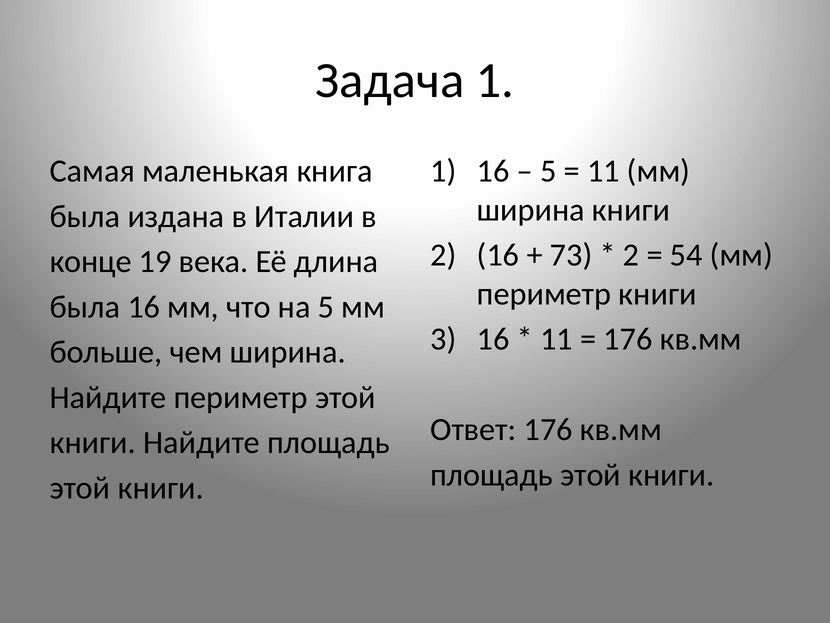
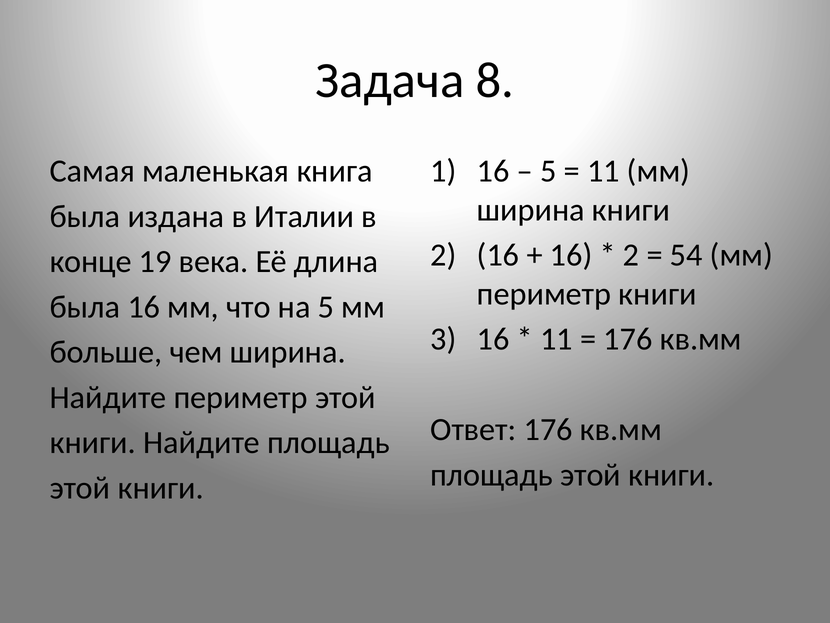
Задача 1: 1 -> 8
73 at (571, 255): 73 -> 16
